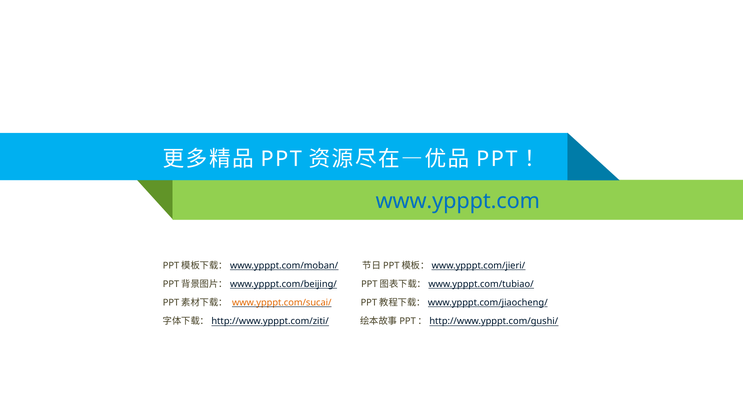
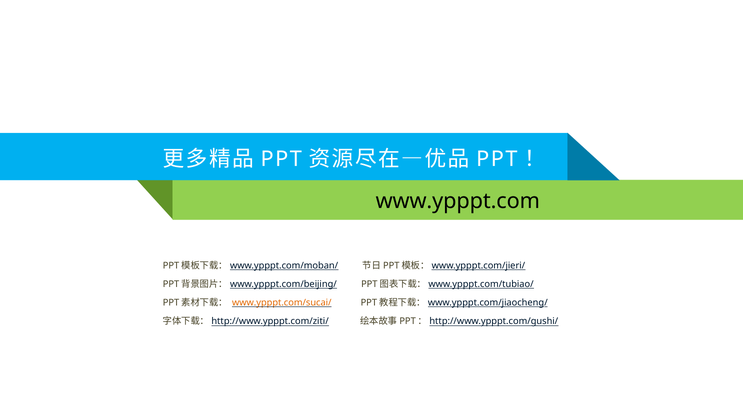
www.ypppt.com colour: blue -> black
